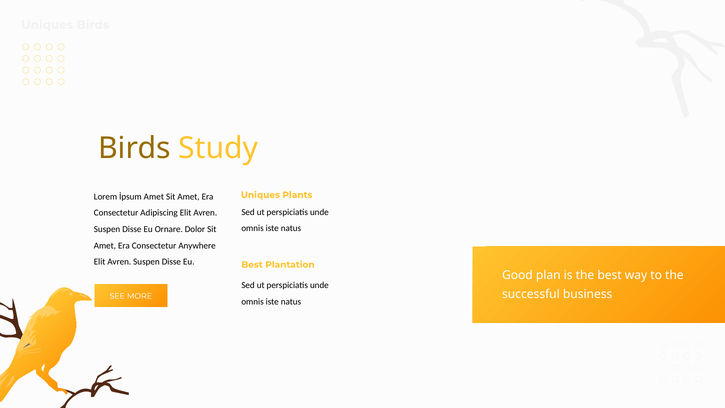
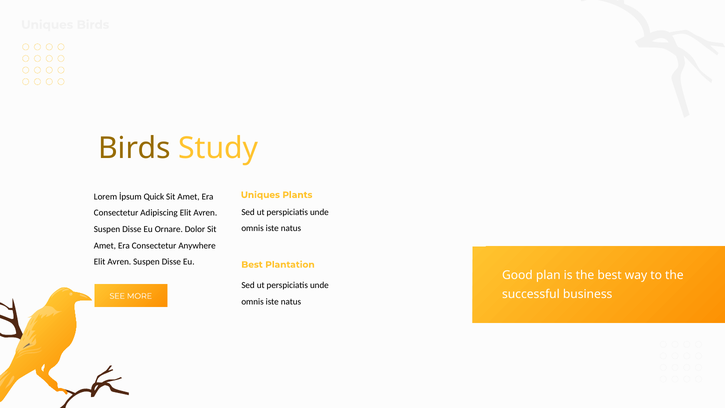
İpsum Amet: Amet -> Quick
